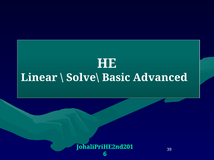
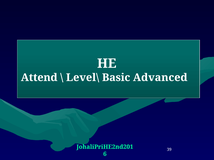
Linear: Linear -> Attend
Solve\: Solve\ -> Level\
